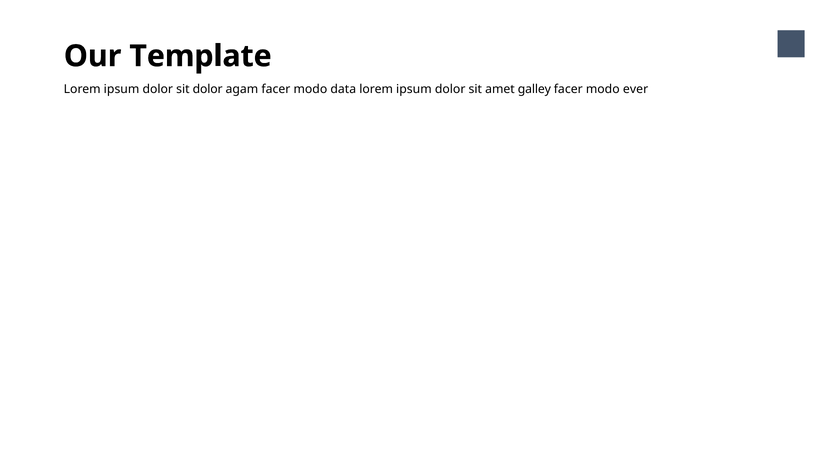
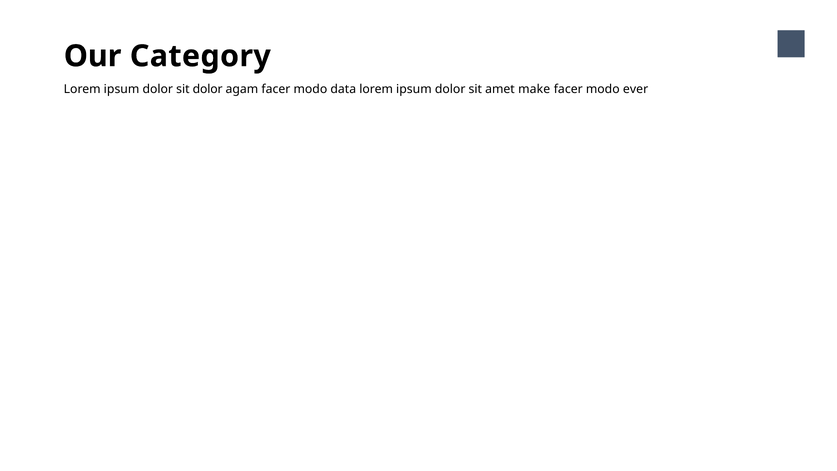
Template: Template -> Category
galley: galley -> make
